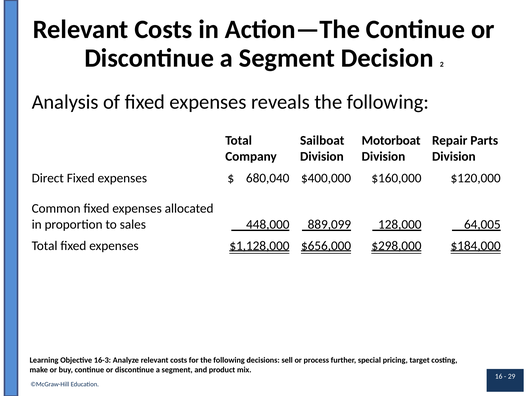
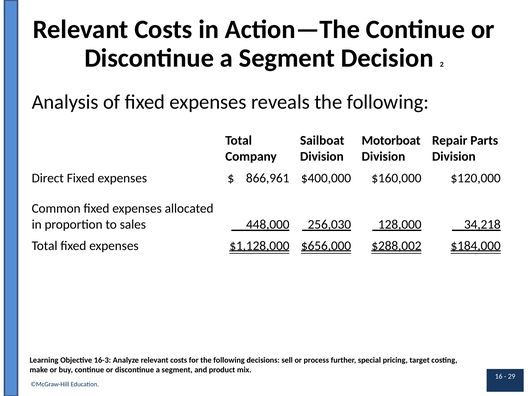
680,040: 680,040 -> 866,961
889,099: 889,099 -> 256,030
64,005: 64,005 -> 34,218
$298,000: $298,000 -> $288,002
